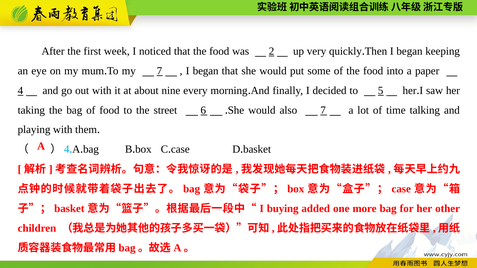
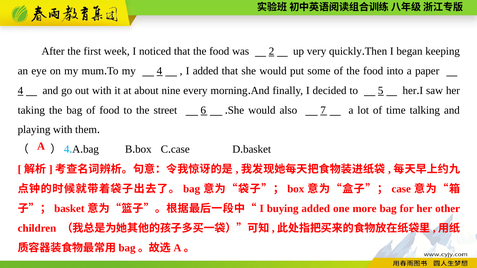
my 7: 7 -> 4
began at (206, 71): began -> added
